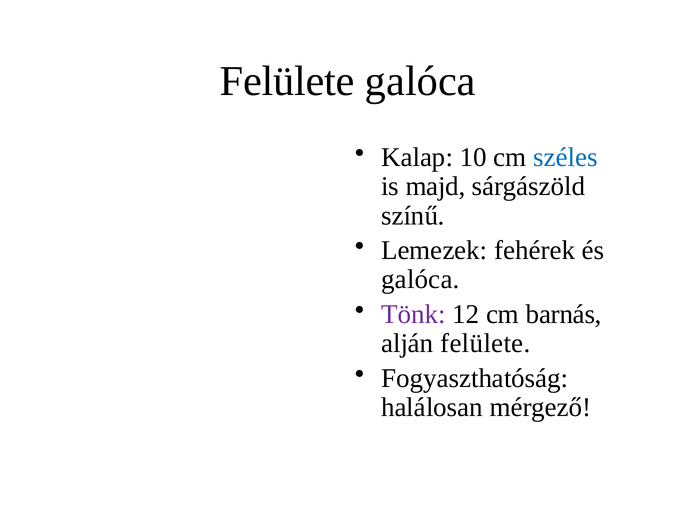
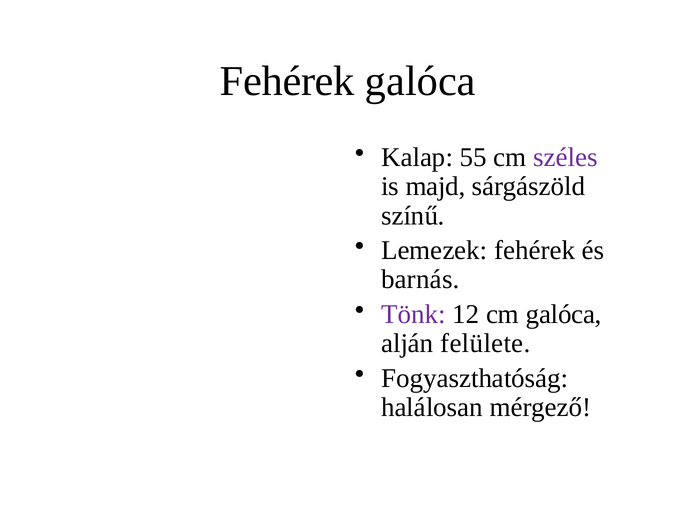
Felülete at (287, 81): Felülete -> Fehérek
10: 10 -> 55
széles colour: blue -> purple
galóca at (420, 280): galóca -> barnás
cm barnás: barnás -> galóca
